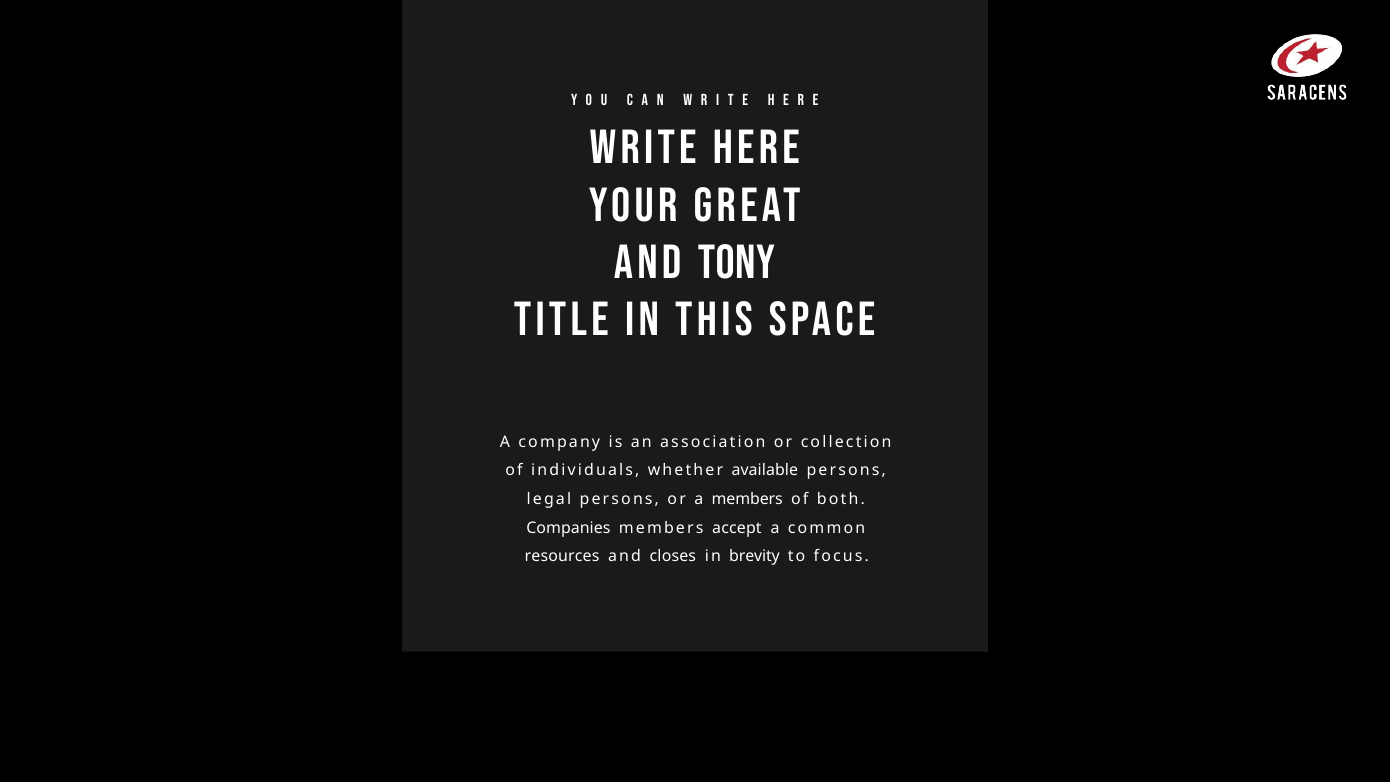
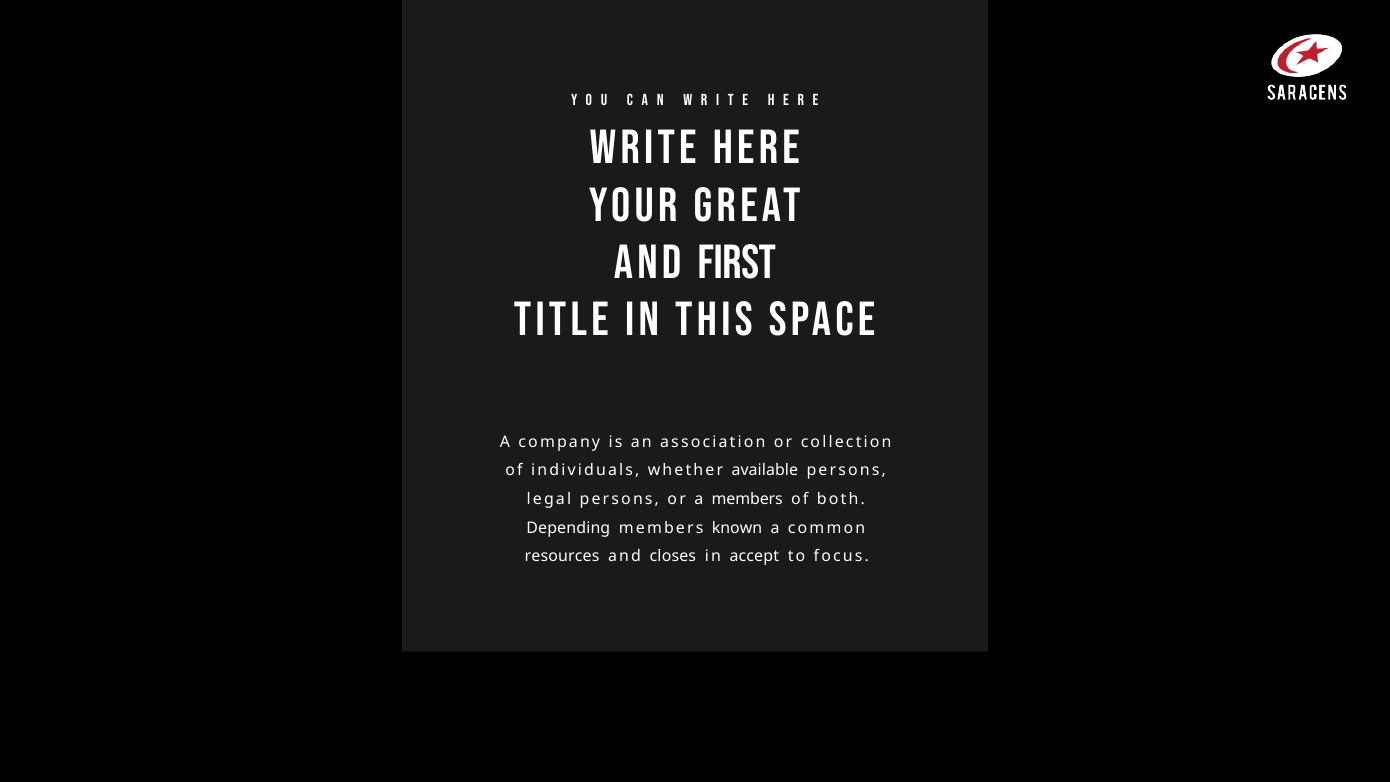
TONY: TONY -> FIRST
Companies: Companies -> Depending
accept: accept -> known
brevity: brevity -> accept
